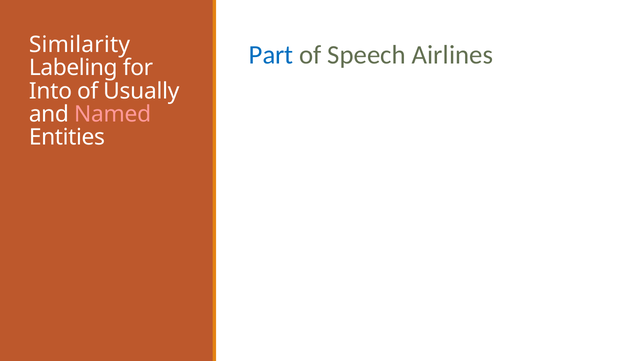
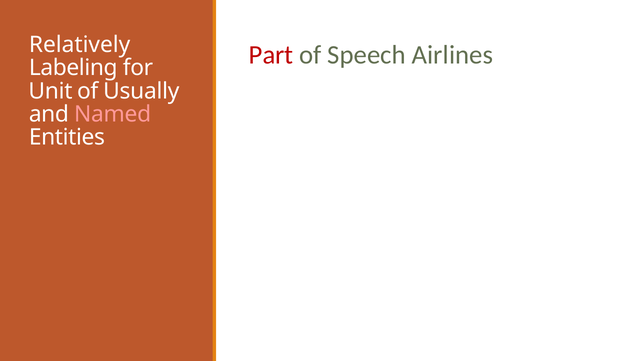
Similarity: Similarity -> Relatively
Part colour: blue -> red
Into: Into -> Unit
